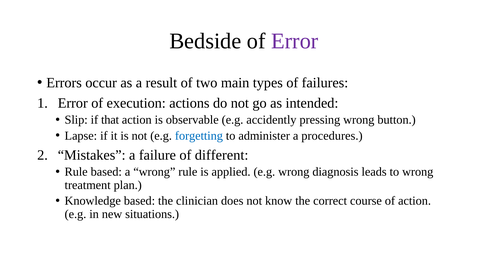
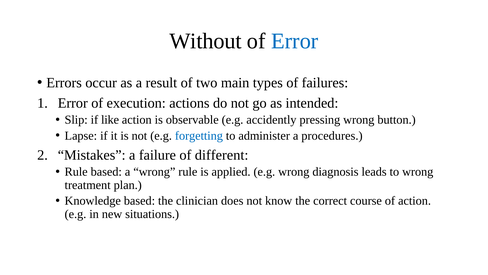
Bedside: Bedside -> Without
Error at (295, 41) colour: purple -> blue
that: that -> like
